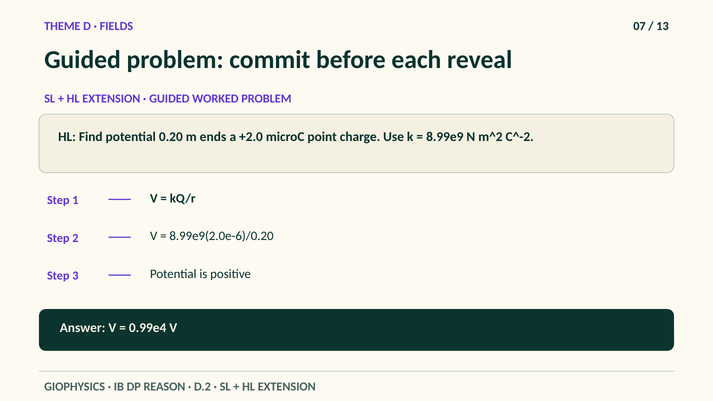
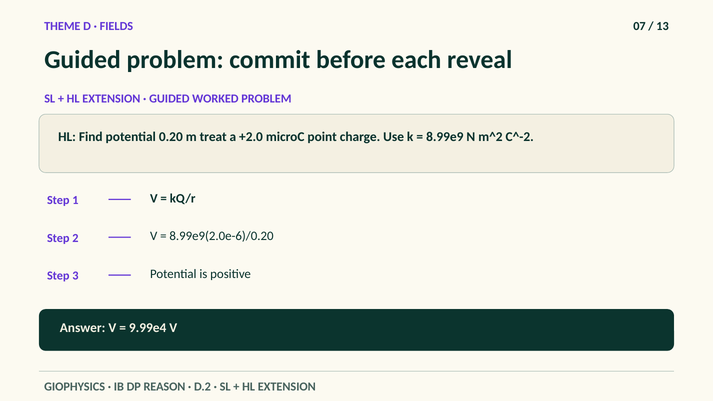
ends: ends -> treat
0.99e4: 0.99e4 -> 9.99e4
